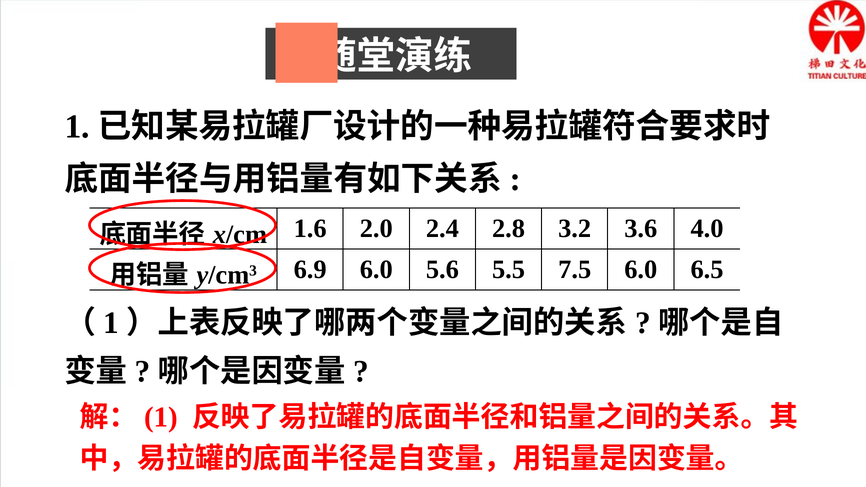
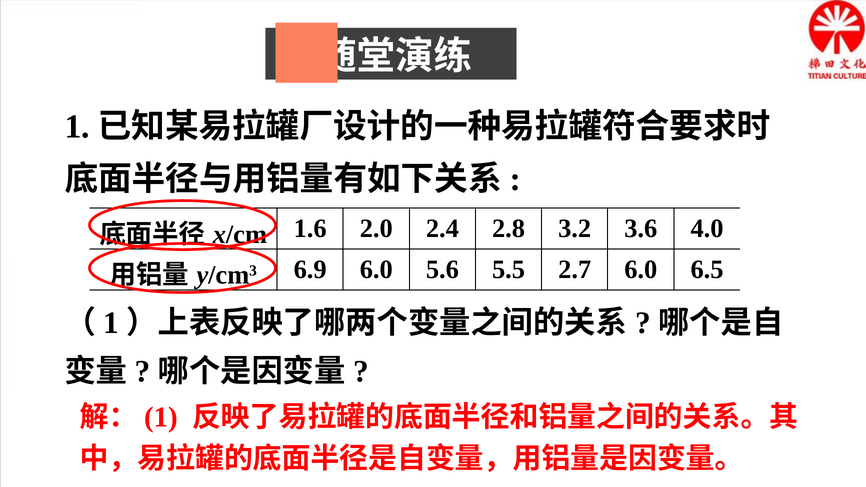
7.5: 7.5 -> 2.7
